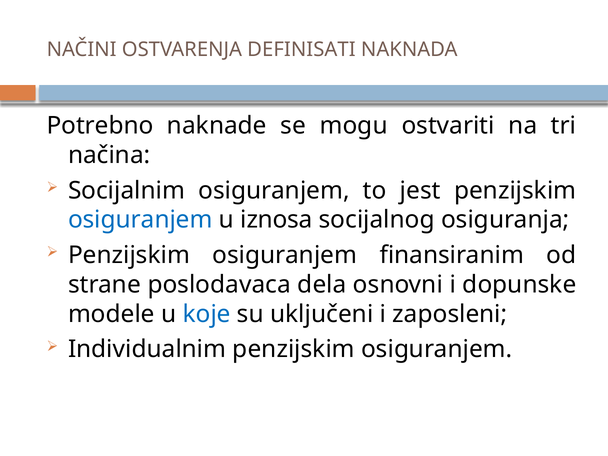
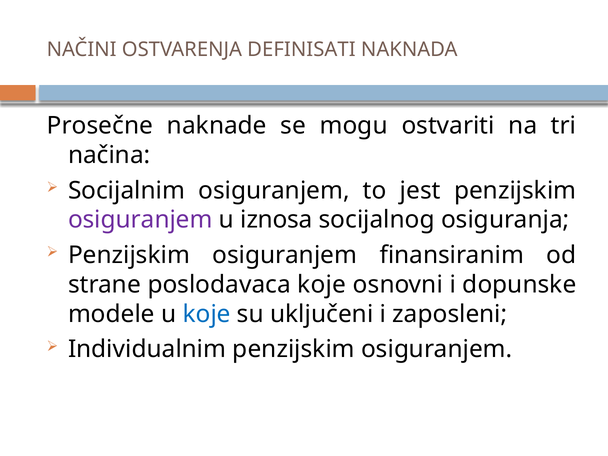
Potrebno: Potrebno -> Prosečne
osiguranjem at (140, 220) colour: blue -> purple
poslodavaca dela: dela -> koje
